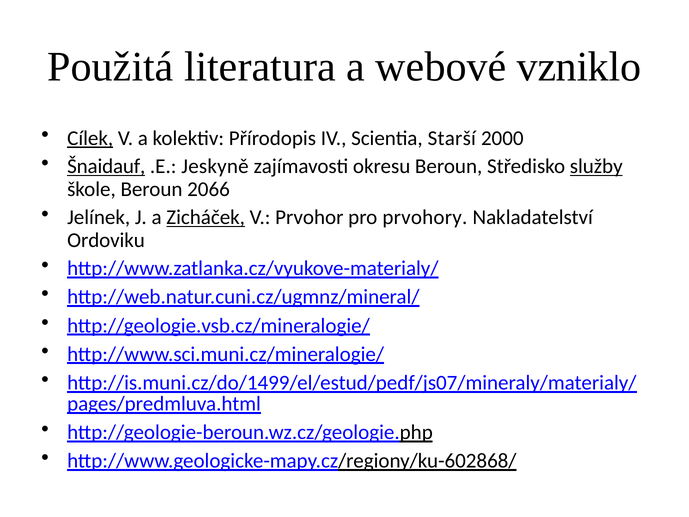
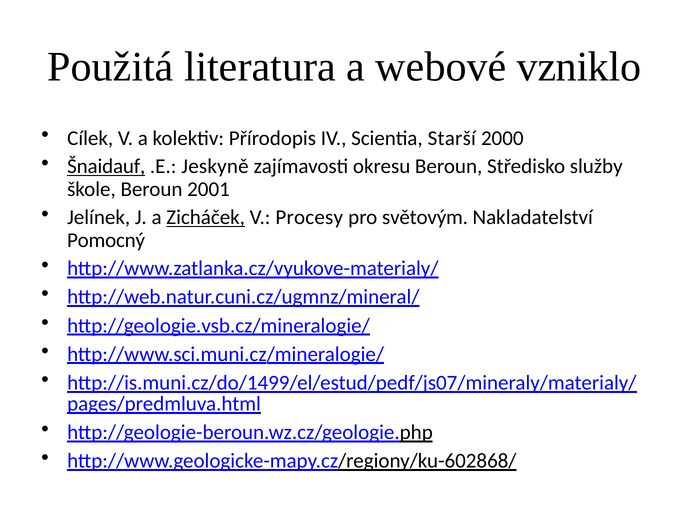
Cílek underline: present -> none
služby underline: present -> none
2066: 2066 -> 2001
Prvohor: Prvohor -> Procesy
prvohory: prvohory -> světovým
Ordoviku: Ordoviku -> Pomocný
